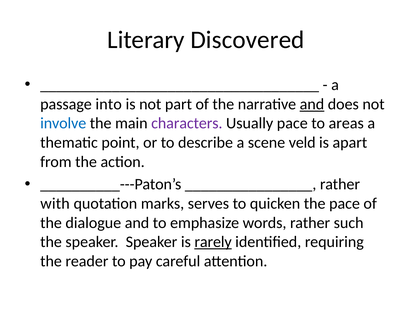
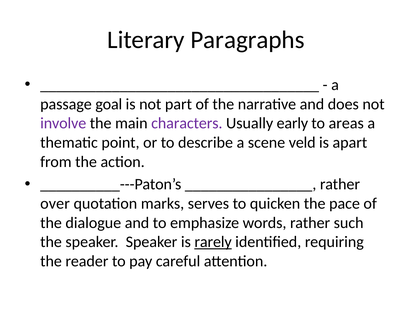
Discovered: Discovered -> Paragraphs
into: into -> goal
and at (312, 104) underline: present -> none
involve colour: blue -> purple
Usually pace: pace -> early
with: with -> over
